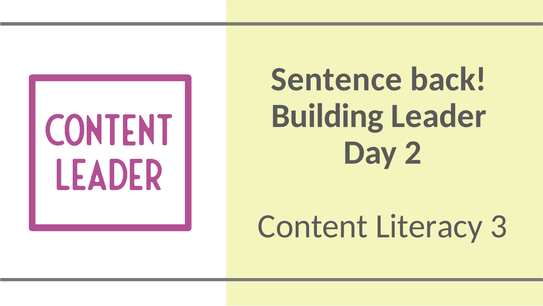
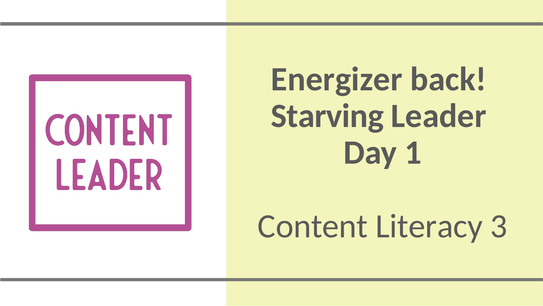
Sentence: Sentence -> Energizer
Building: Building -> Starving
2: 2 -> 1
